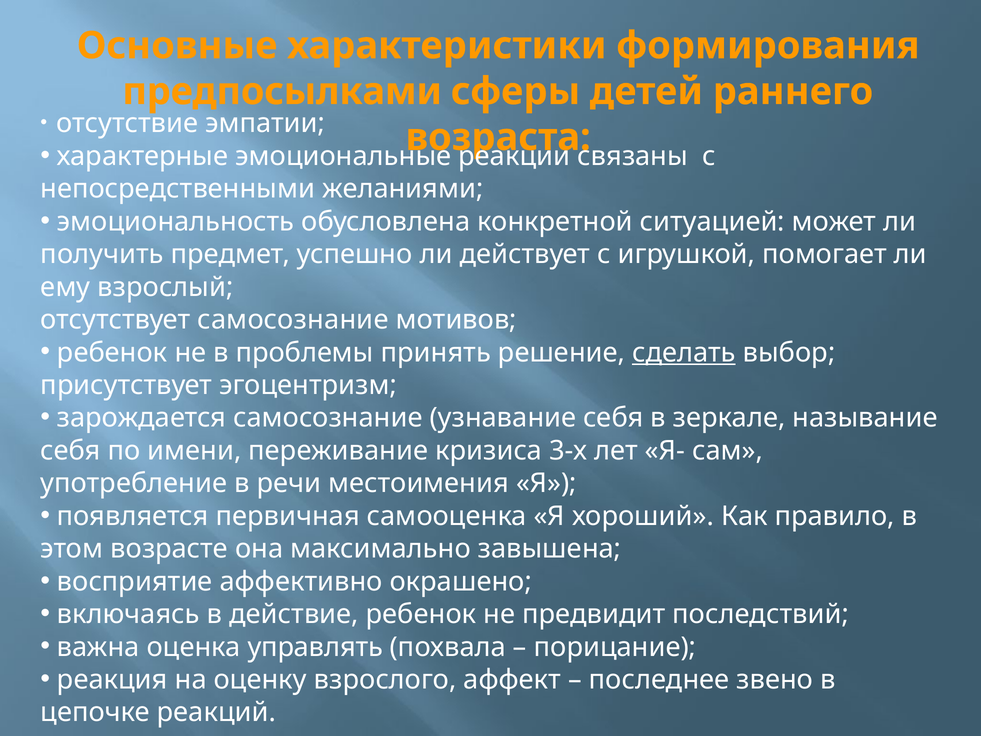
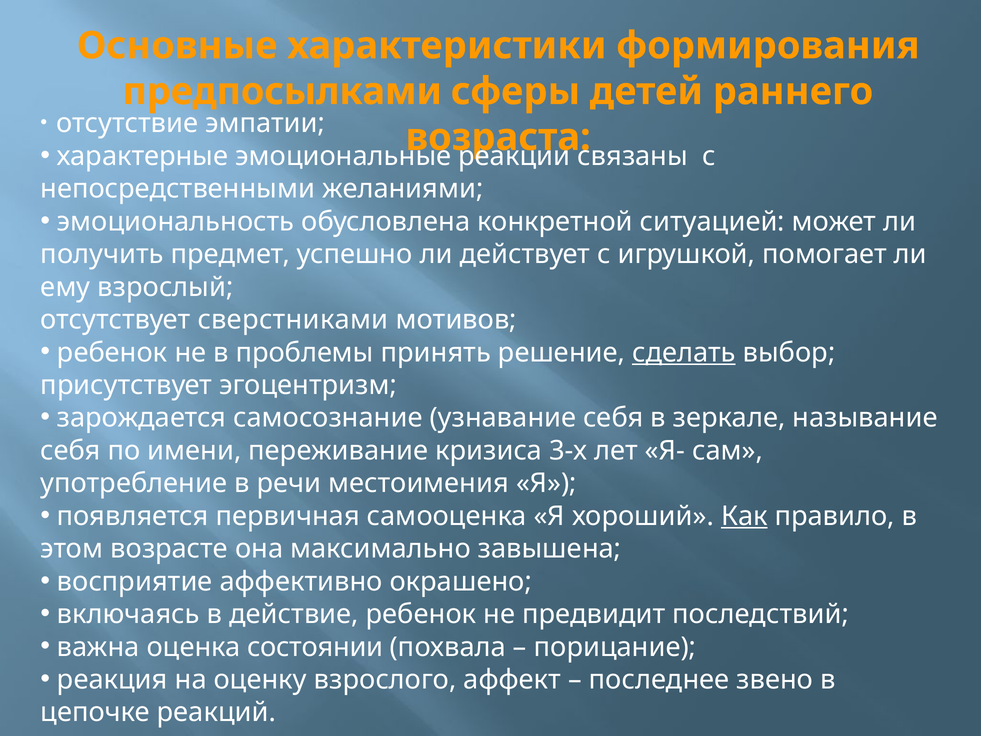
отсутствует самосознание: самосознание -> сверстниками
Как underline: none -> present
управлять: управлять -> состоянии
